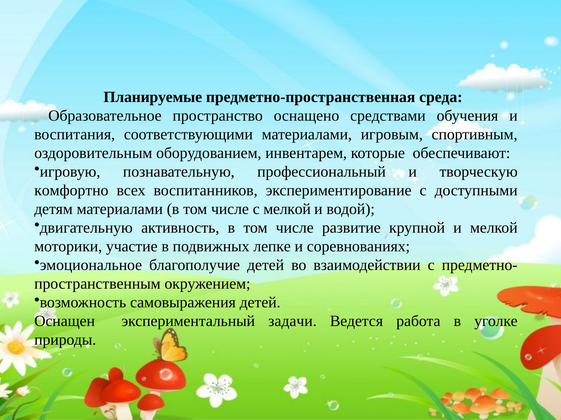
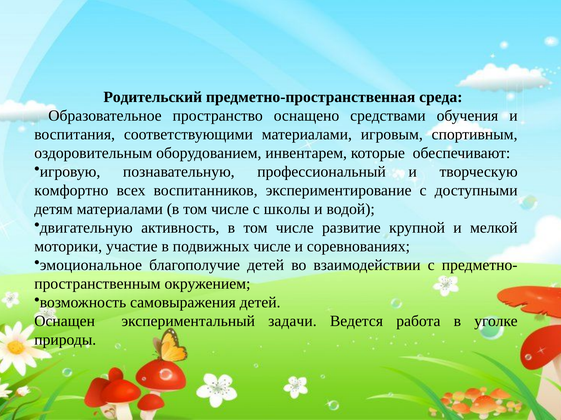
Планируемые: Планируемые -> Родительский
с мелкой: мелкой -> школы
подвижных лепке: лепке -> числе
